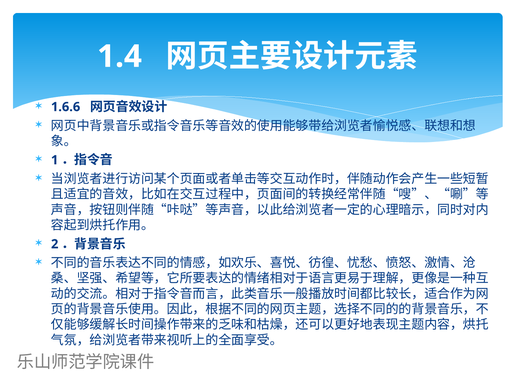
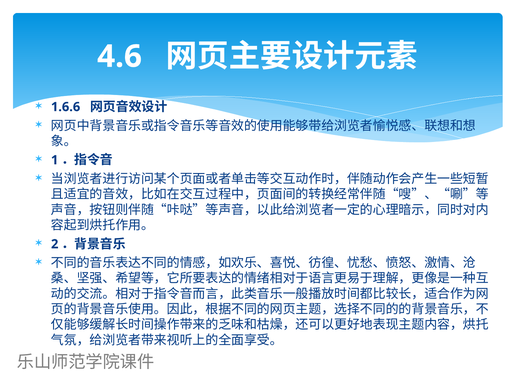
1.4: 1.4 -> 4.6
